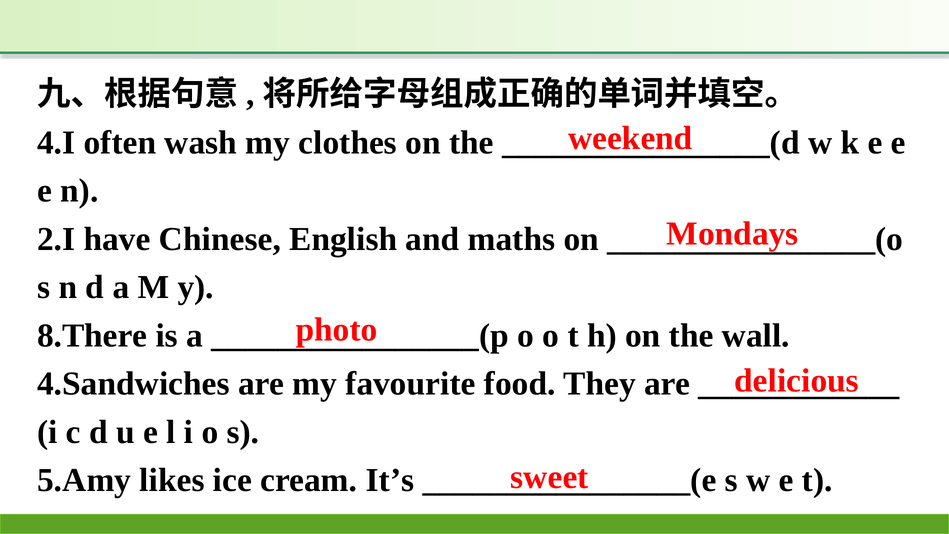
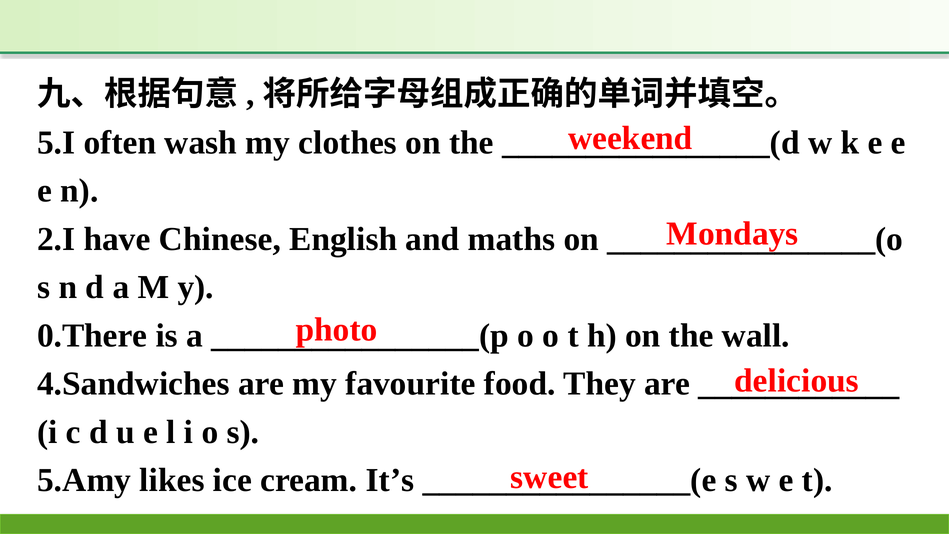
4.I: 4.I -> 5.I
8.There: 8.There -> 0.There
